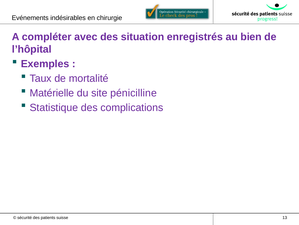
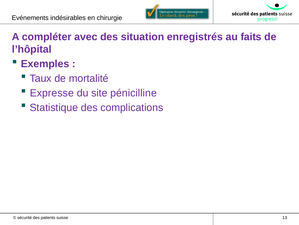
bien: bien -> faits
Matérielle: Matérielle -> Expresse
